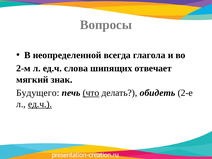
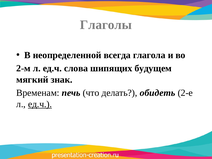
Вопросы: Вопросы -> Глаголы
отвечает: отвечает -> будущем
Будущего: Будущего -> Временам
что underline: present -> none
